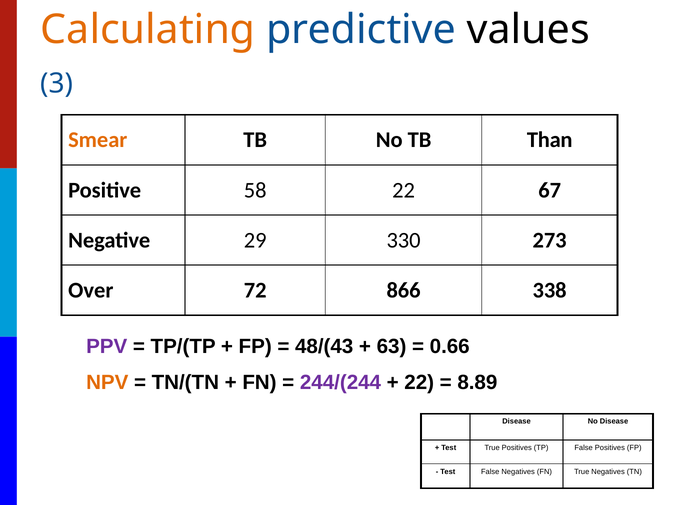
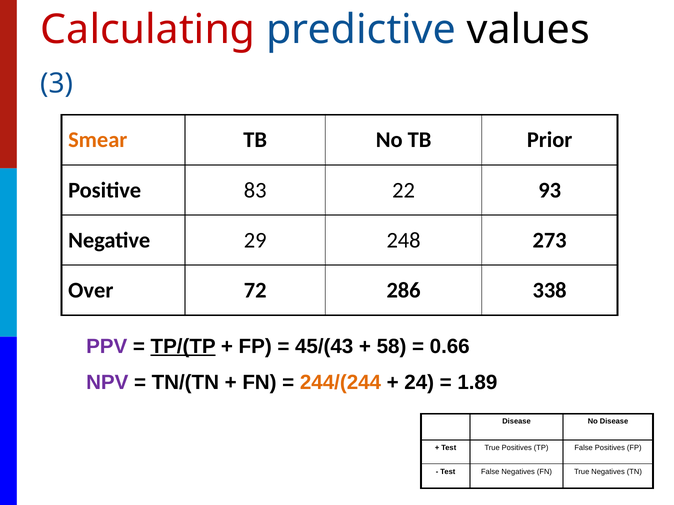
Calculating colour: orange -> red
Than: Than -> Prior
58: 58 -> 83
67: 67 -> 93
330: 330 -> 248
866: 866 -> 286
TP/(TP underline: none -> present
48/(43: 48/(43 -> 45/(43
63: 63 -> 58
NPV colour: orange -> purple
244/(244 colour: purple -> orange
22 at (419, 383): 22 -> 24
8.89: 8.89 -> 1.89
